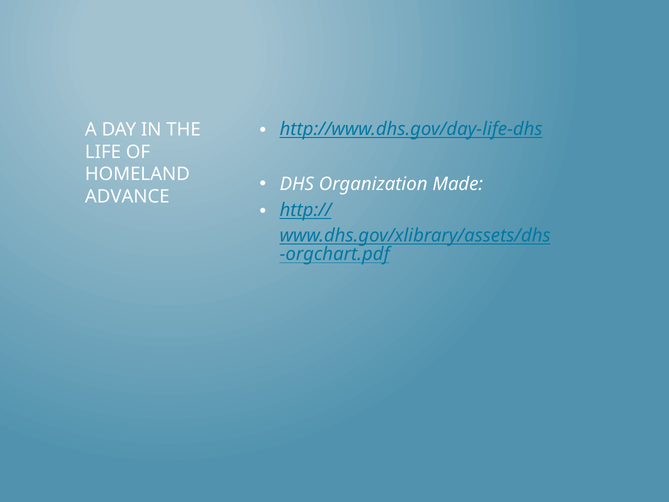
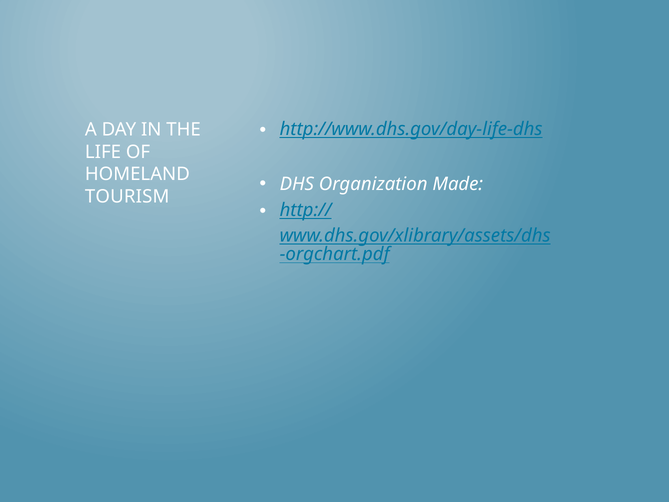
ADVANCE: ADVANCE -> TOURISM
